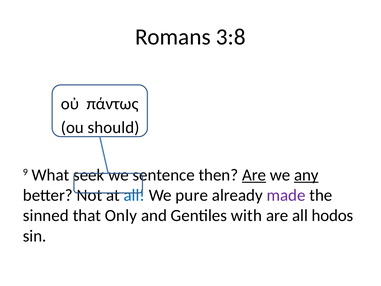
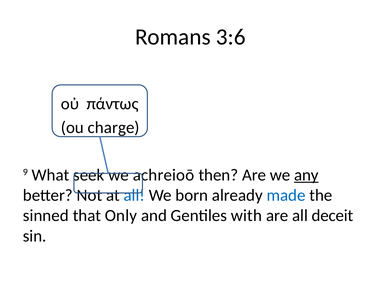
3:8: 3:8 -> 3:6
should: should -> charge
sentence: sentence -> achreioō
Are at (254, 175) underline: present -> none
pure: pure -> born
made colour: purple -> blue
hodos: hodos -> deceit
